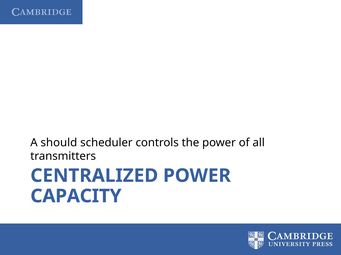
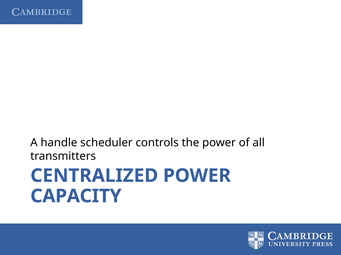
should: should -> handle
